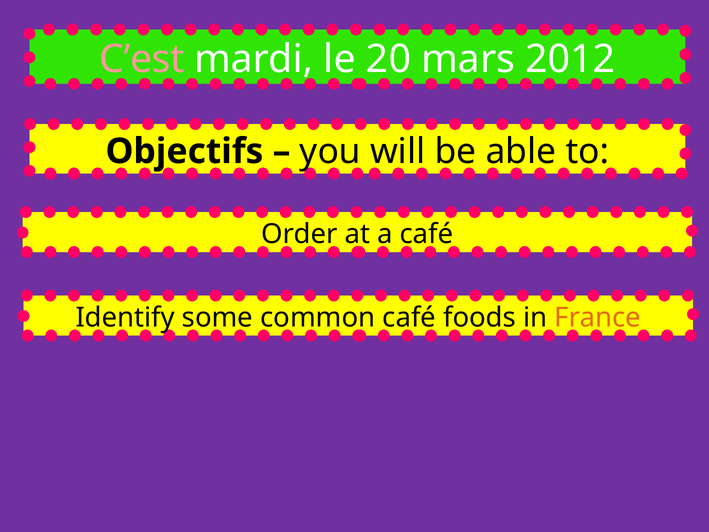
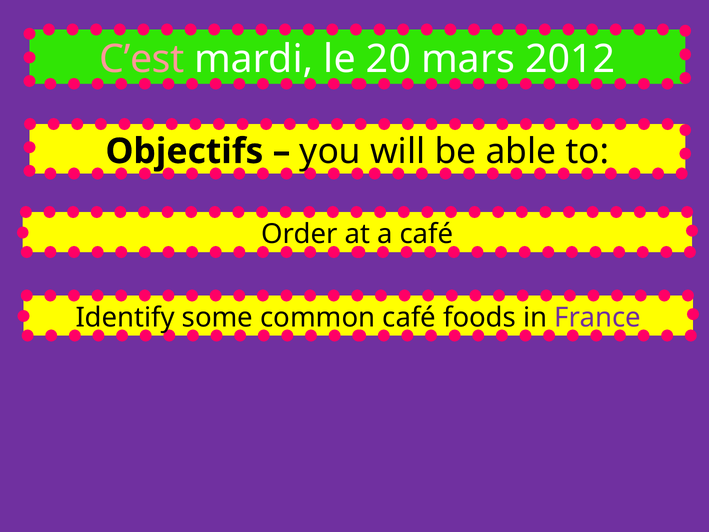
France colour: orange -> purple
